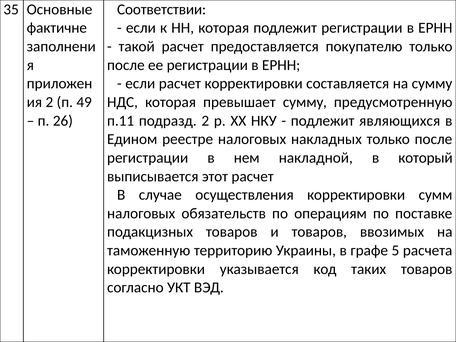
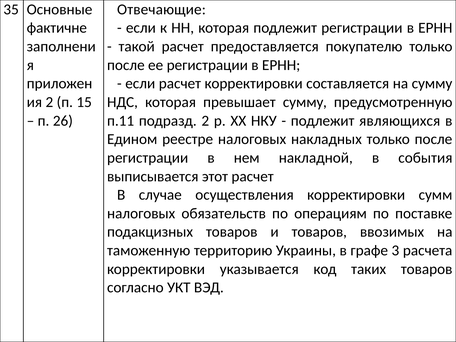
Соответствии: Соответствии -> Отвечающие
49: 49 -> 15
который: который -> события
5: 5 -> 3
